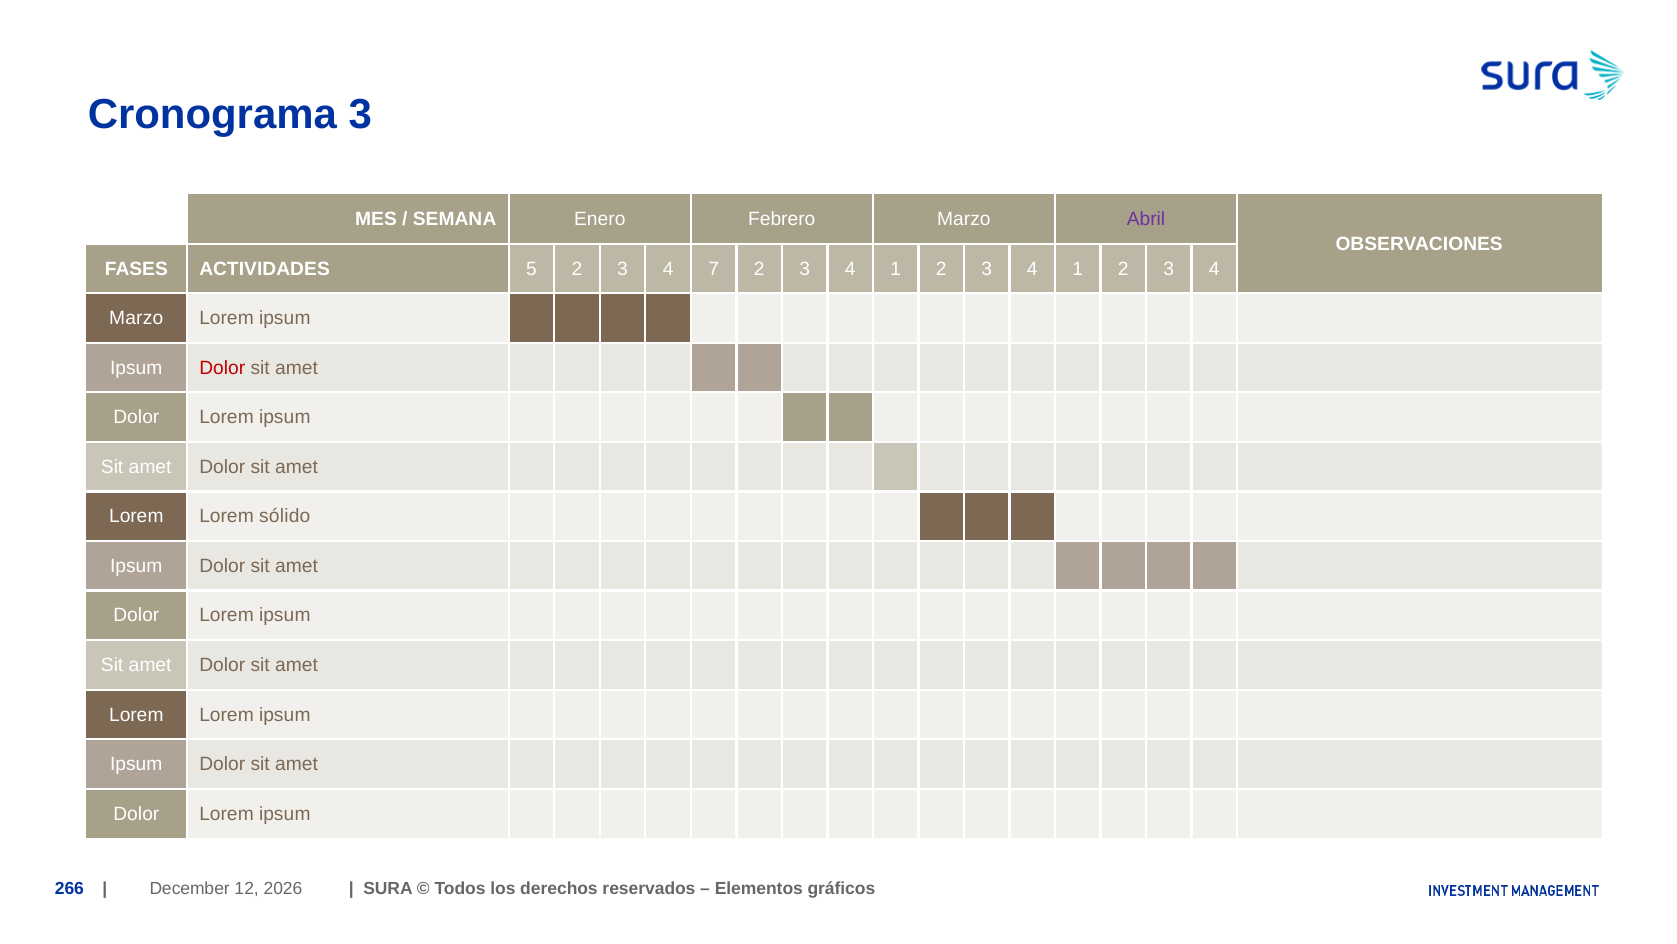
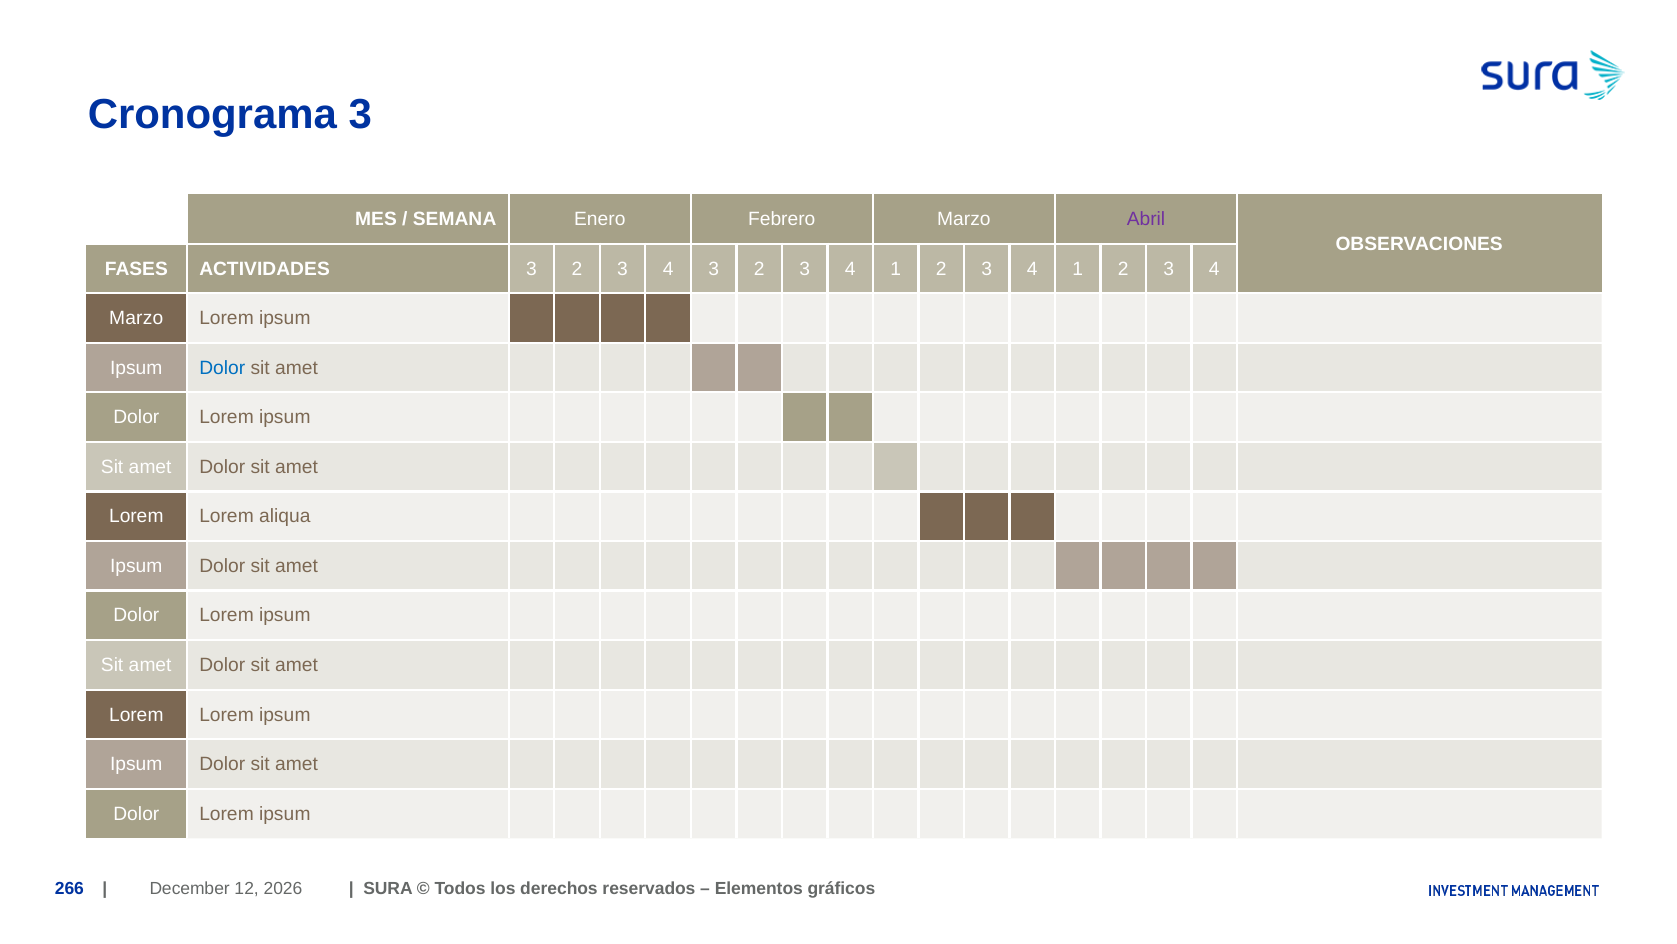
ACTIVIDADES 5: 5 -> 3
4 7: 7 -> 3
Dolor at (222, 368) colour: red -> blue
sólido: sólido -> aliqua
